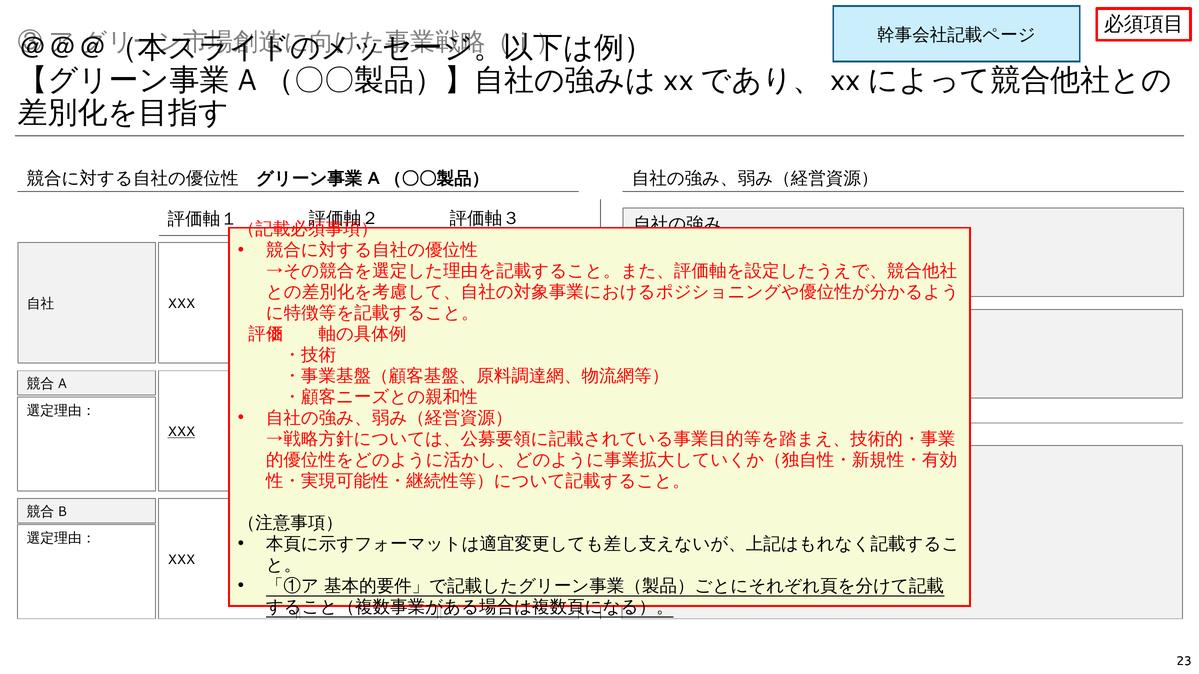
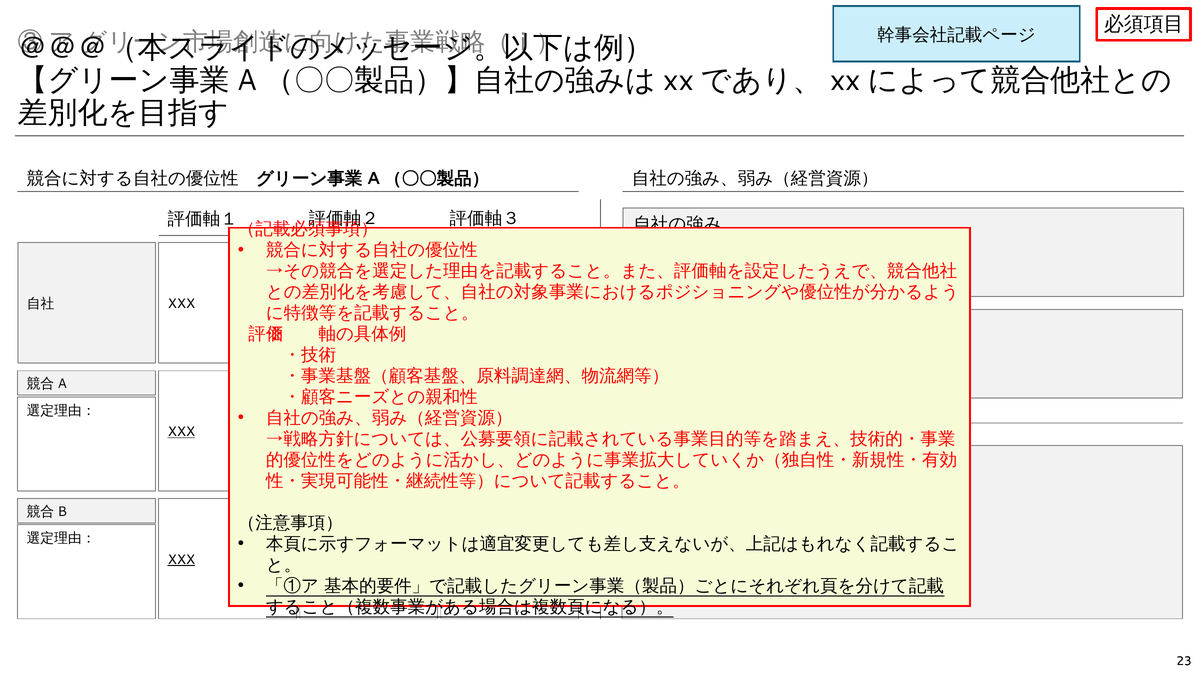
XXX at (181, 560) underline: none -> present
